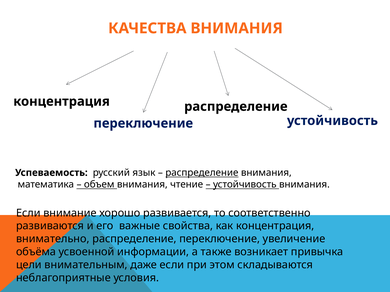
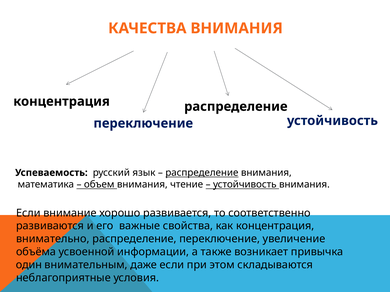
цели: цели -> один
